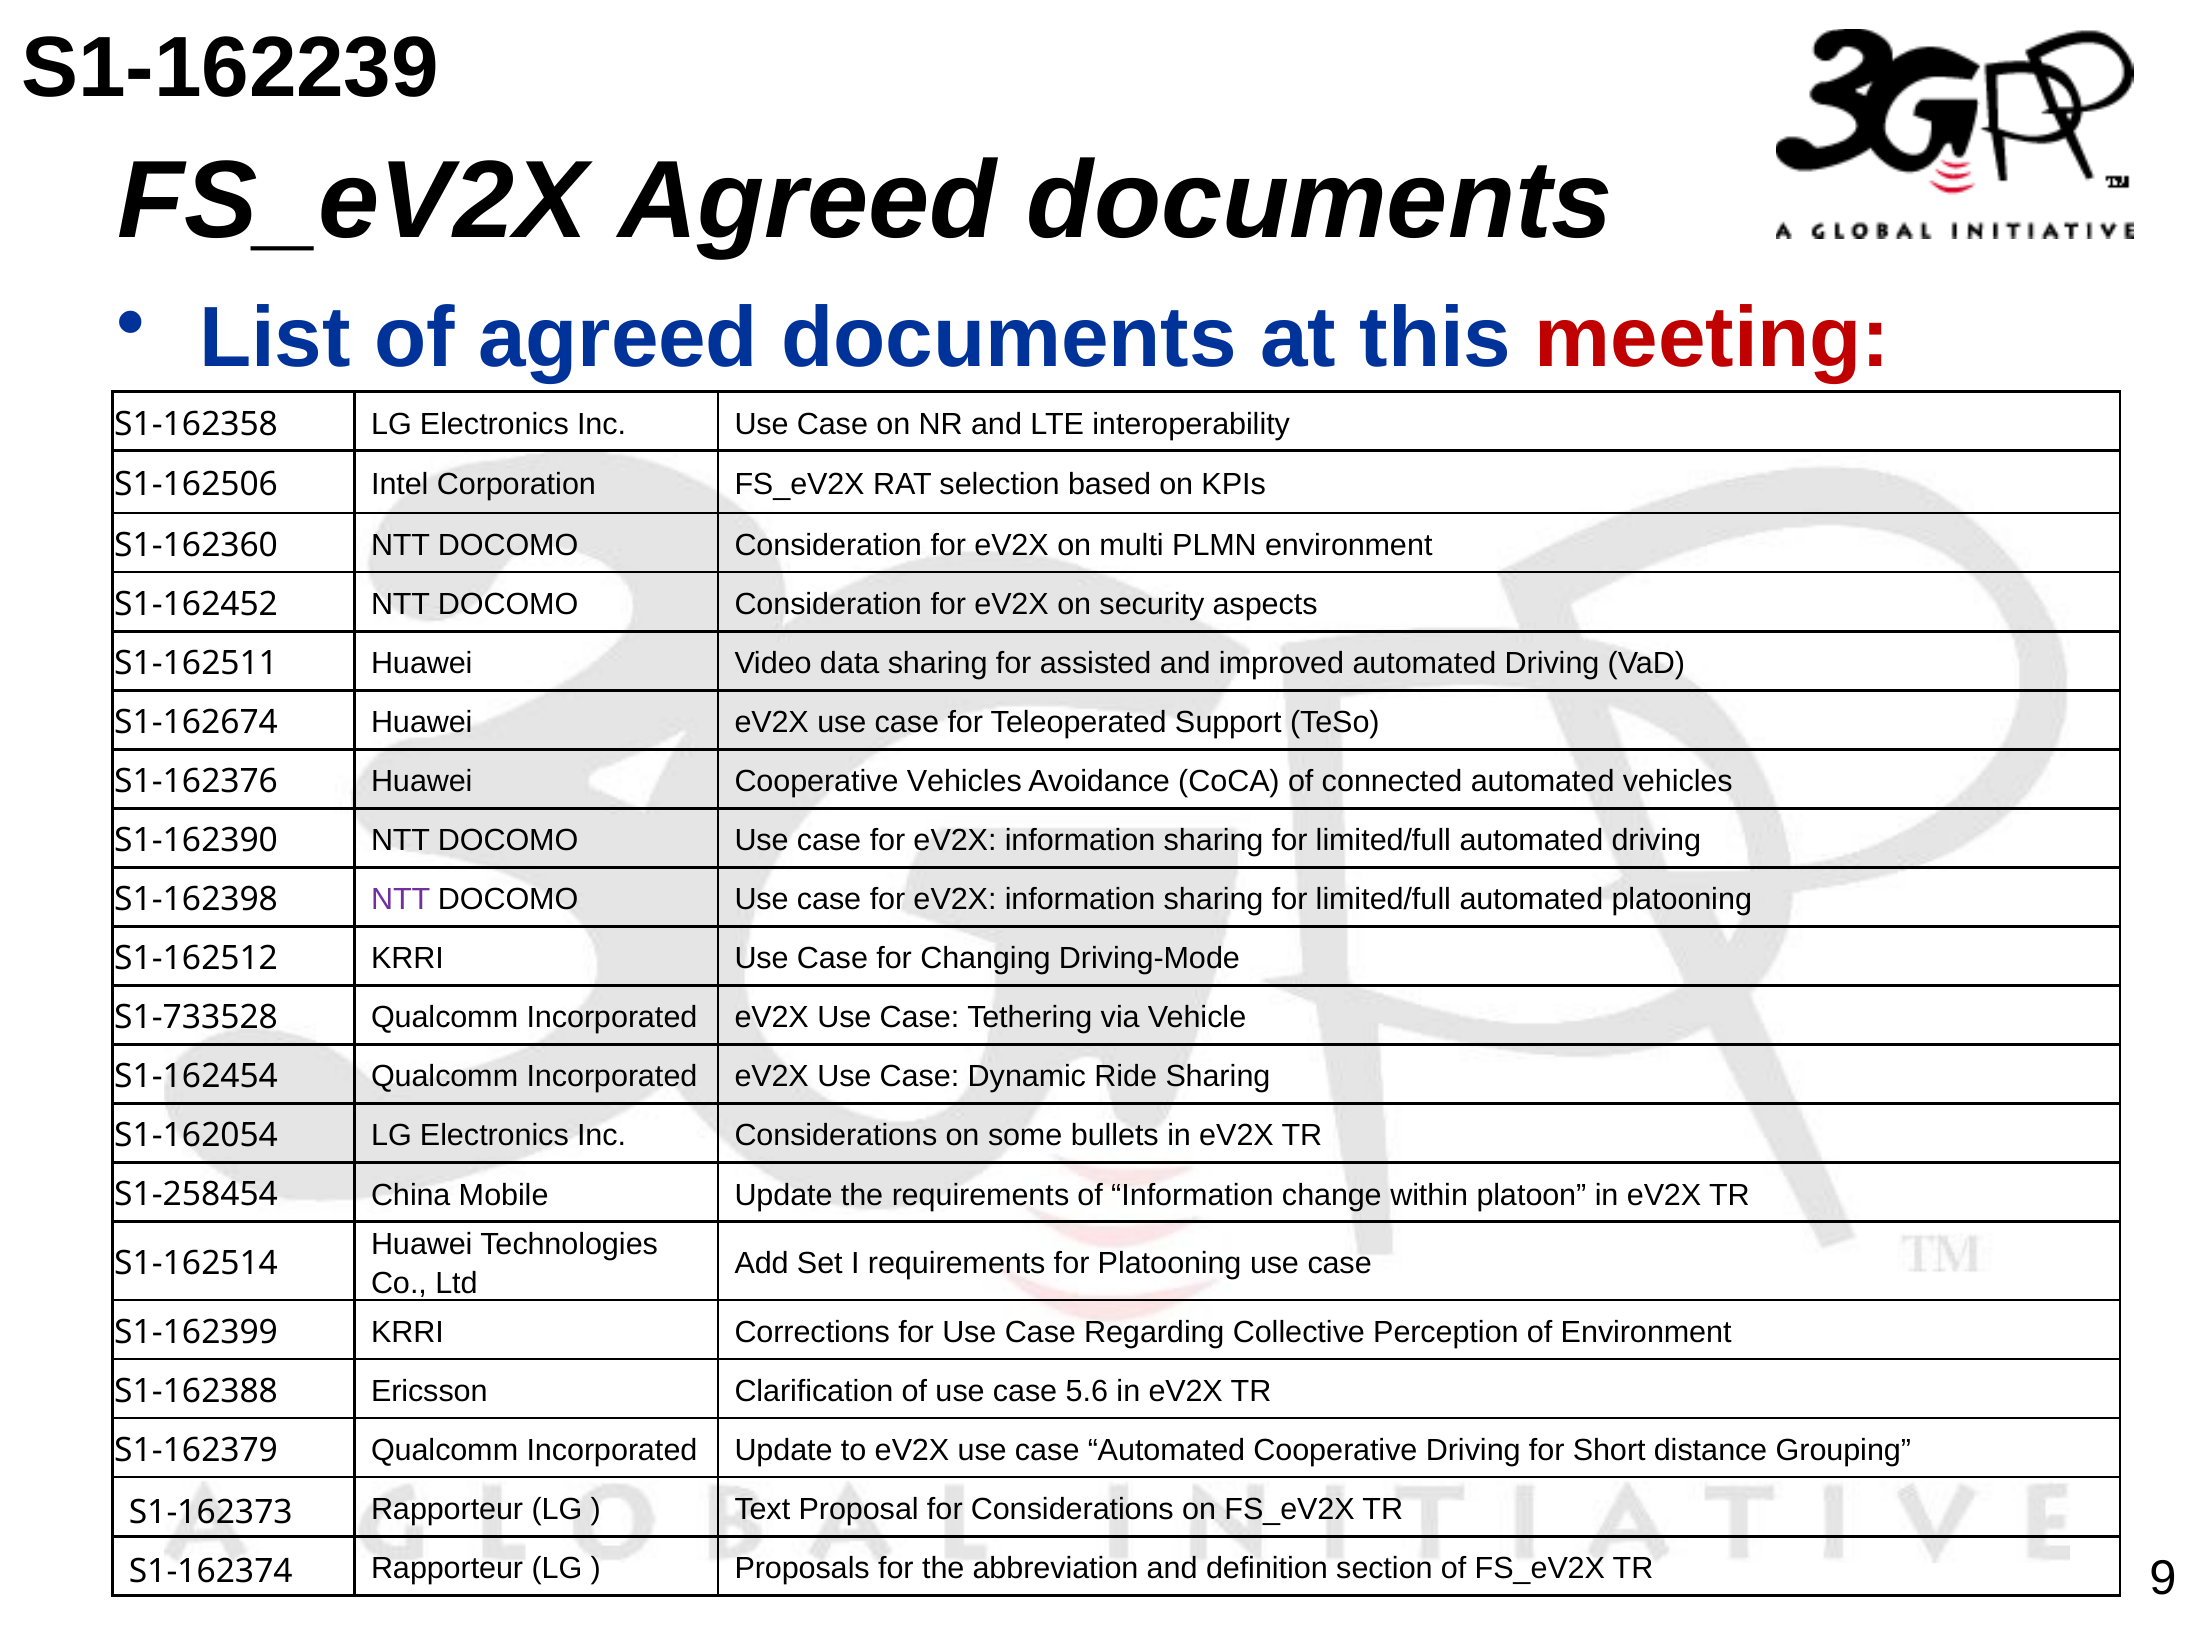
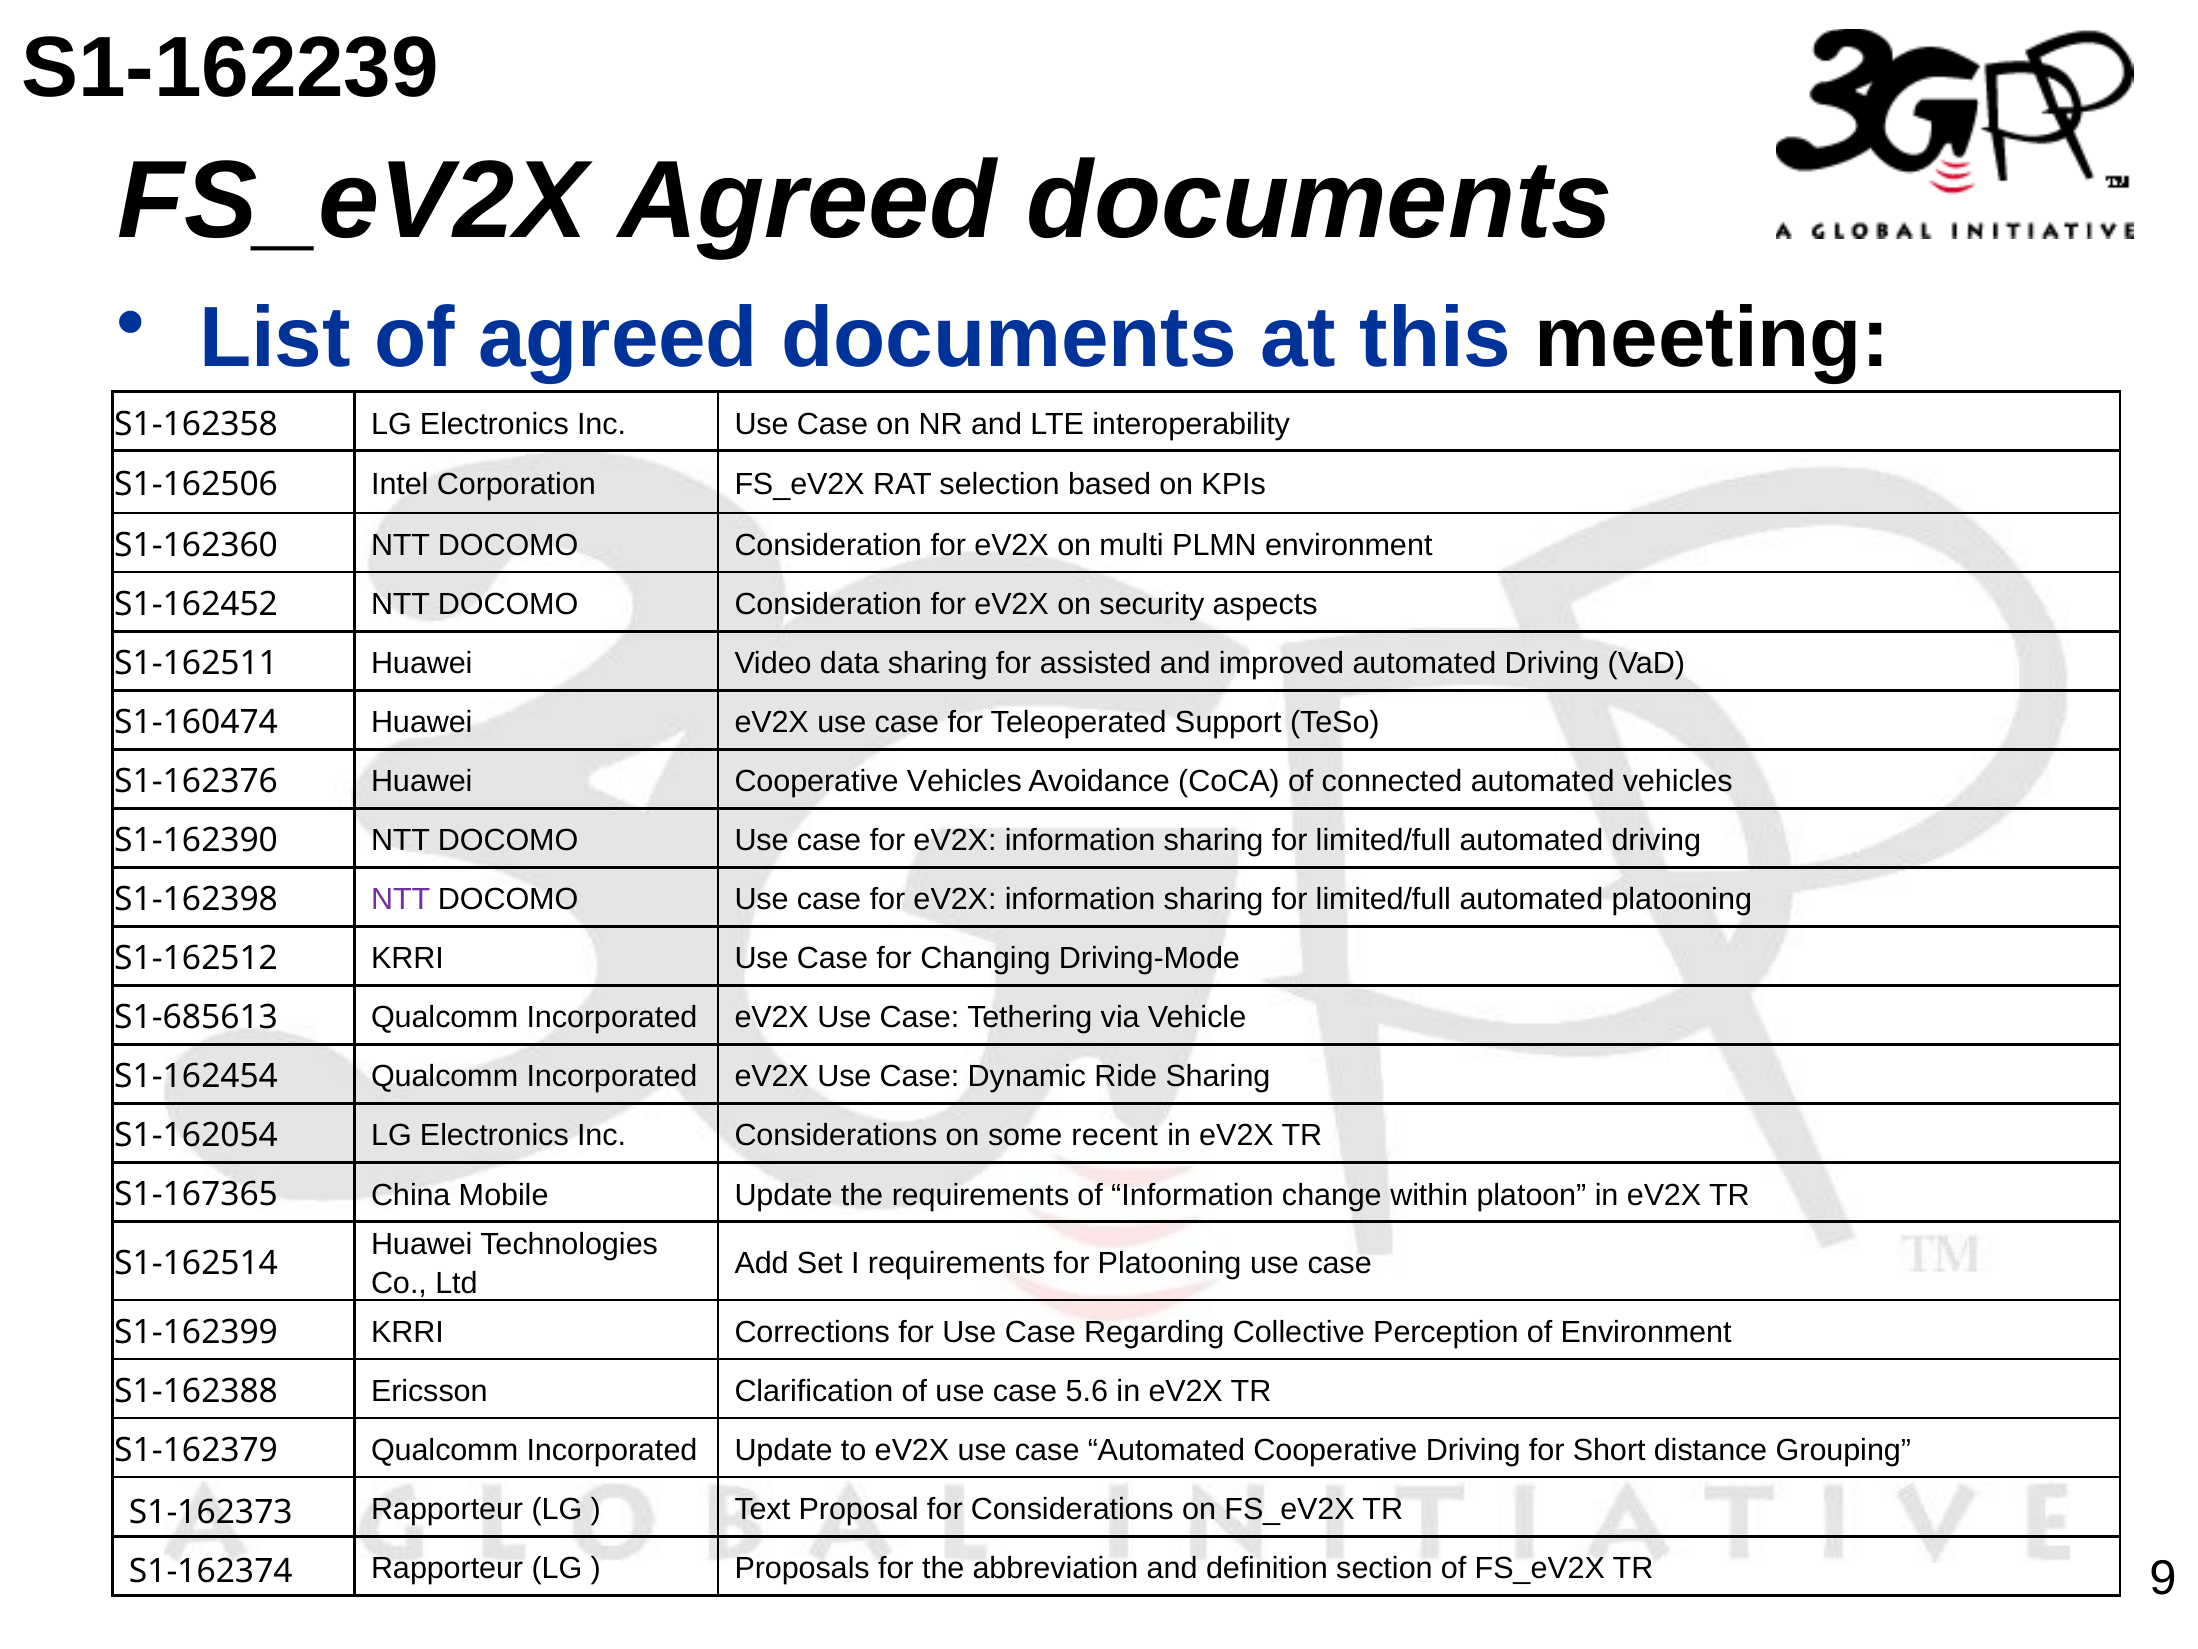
meeting colour: red -> black
S1-162674: S1-162674 -> S1-160474
S1-733528: S1-733528 -> S1-685613
bullets: bullets -> recent
S1-258454: S1-258454 -> S1-167365
